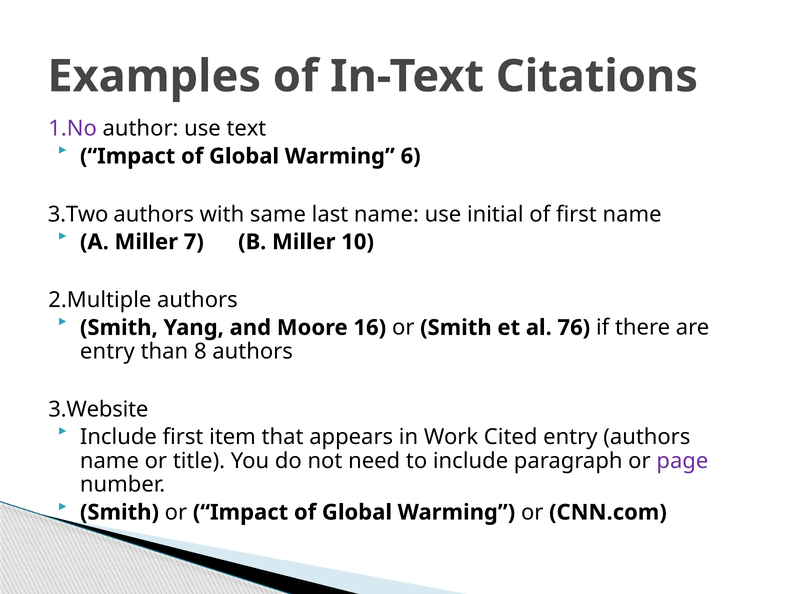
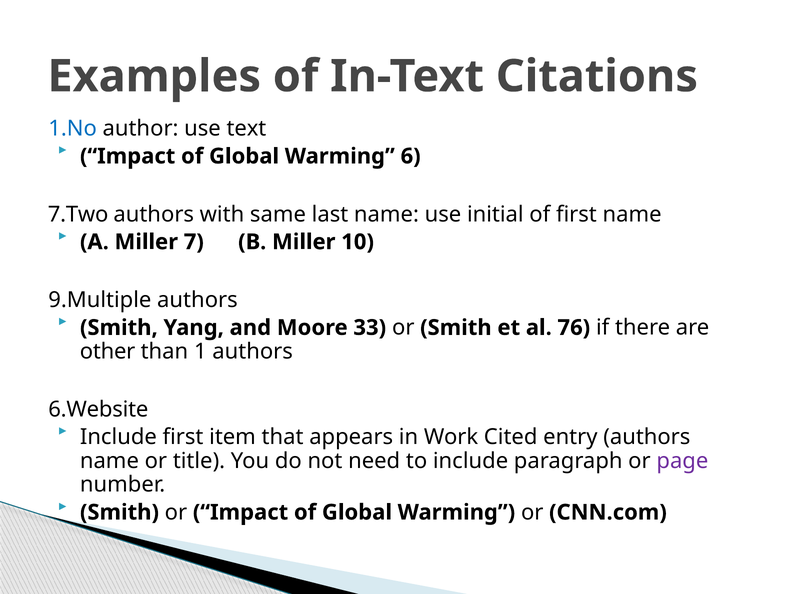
1.No colour: purple -> blue
3.Two: 3.Two -> 7.Two
2.Multiple: 2.Multiple -> 9.Multiple
16: 16 -> 33
entry at (107, 351): entry -> other
8: 8 -> 1
3.Website: 3.Website -> 6.Website
